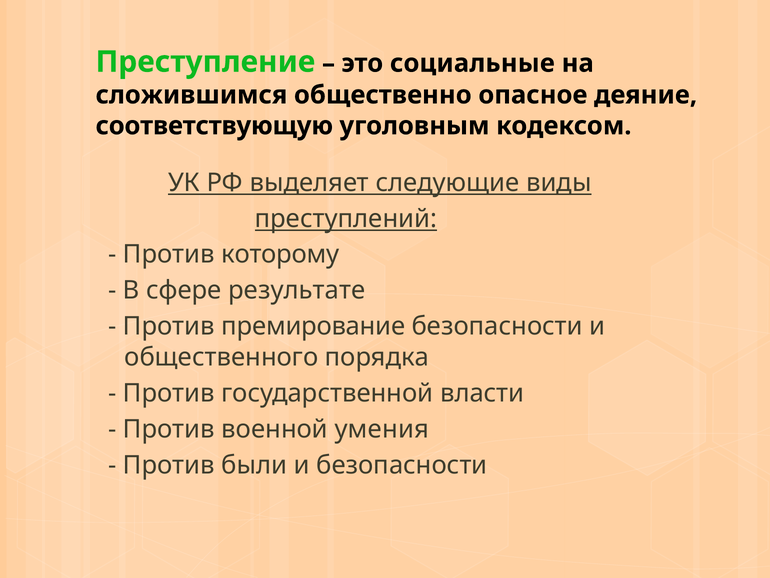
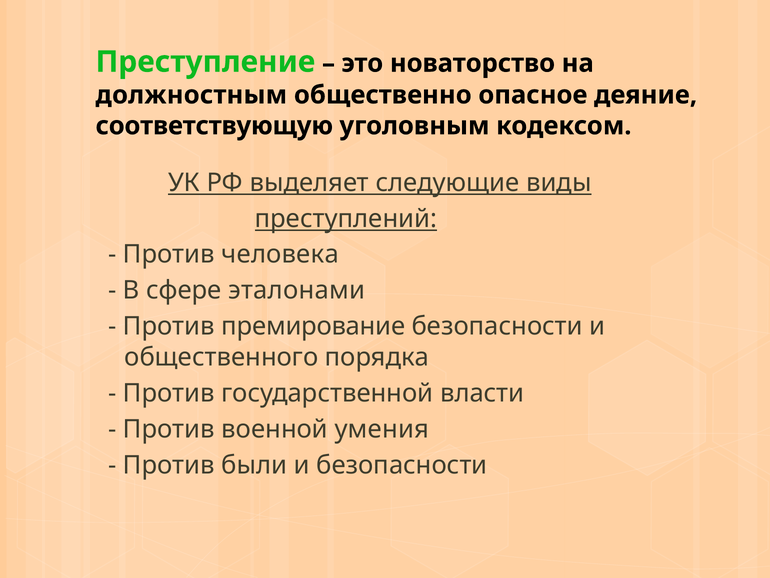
социальные: социальные -> новаторство
сложившимся: сложившимся -> должностным
которому: которому -> человека
результате: результате -> эталонами
